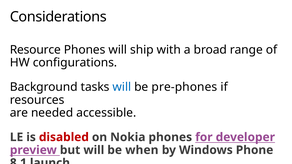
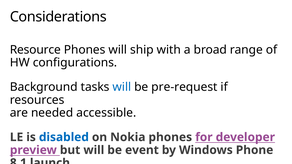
pre-phones: pre-phones -> pre-request
disabled colour: red -> blue
when: when -> event
